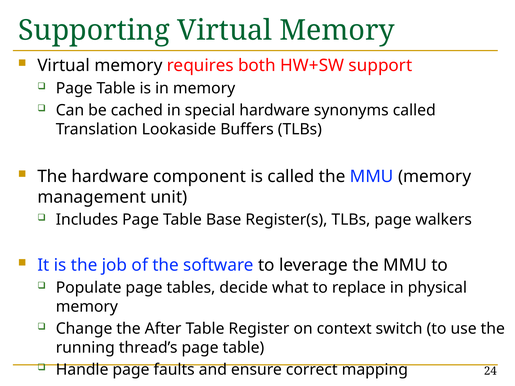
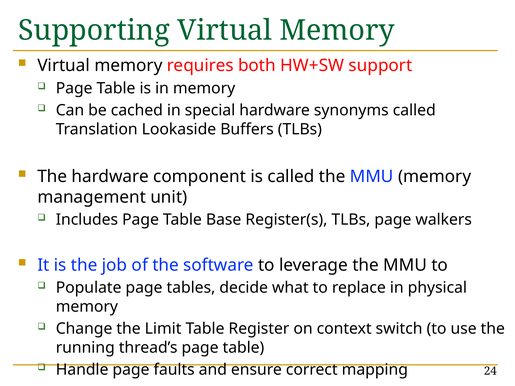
After: After -> Limit
